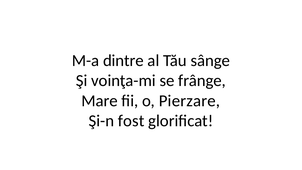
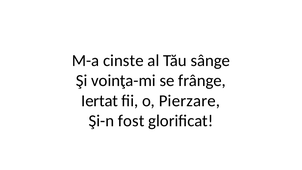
dintre: dintre -> cinste
Mare: Mare -> Iertat
